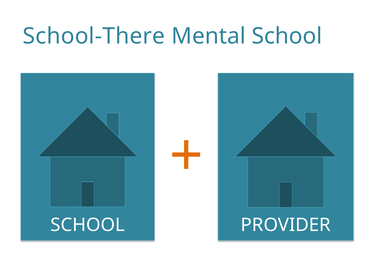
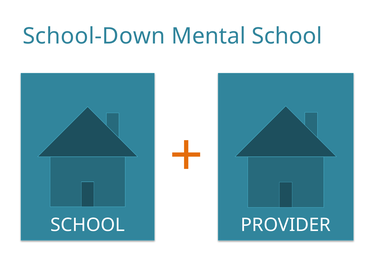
School-There: School-There -> School-Down
